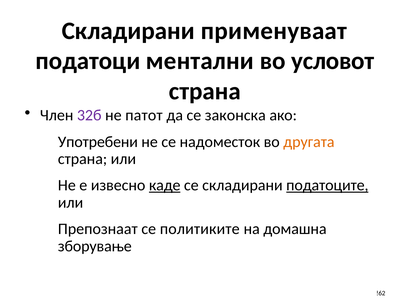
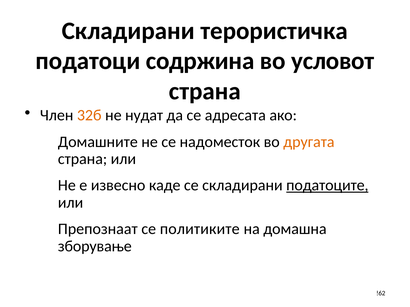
применуваат: применуваат -> терористичка
ментални: ментални -> содржина
32б colour: purple -> orange
патот: патот -> нудат
законска: законска -> адресата
Употребени: Употребени -> Домашните
каде underline: present -> none
